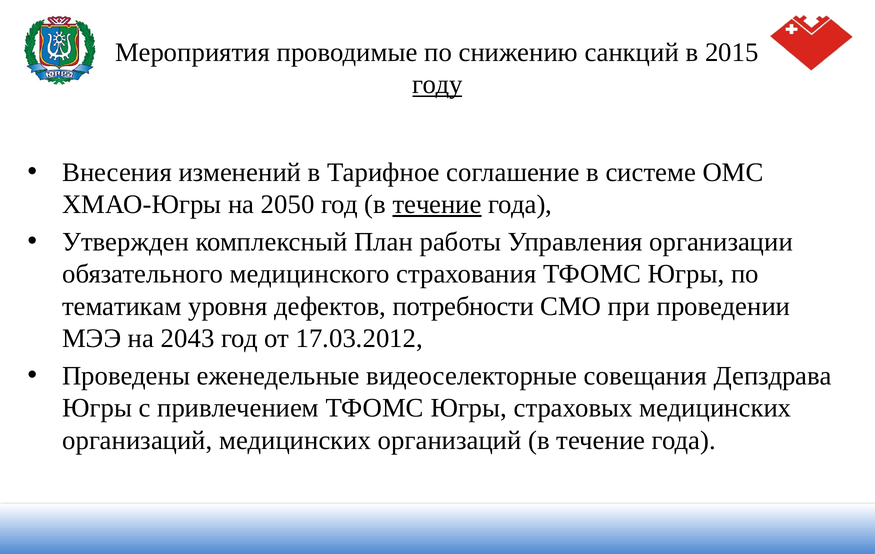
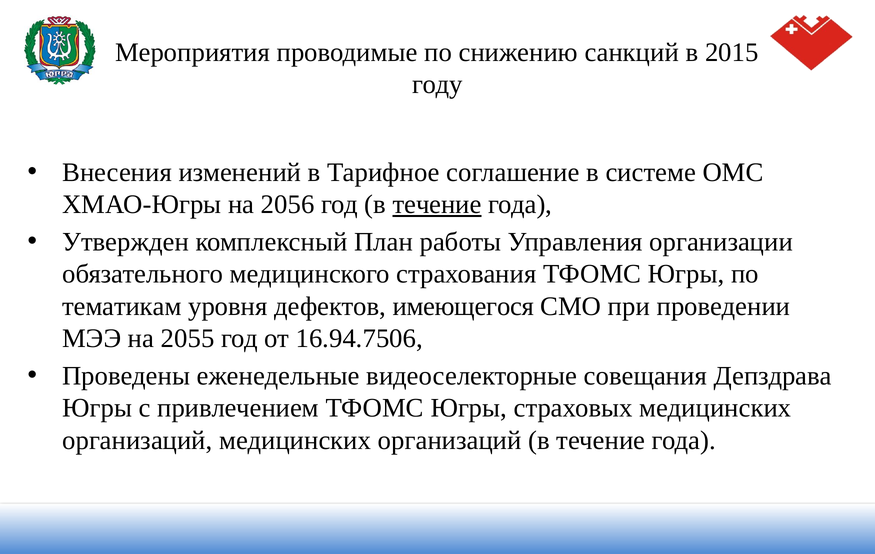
году underline: present -> none
2050: 2050 -> 2056
потребности: потребности -> имеющегося
2043: 2043 -> 2055
17.03.2012: 17.03.2012 -> 16.94.7506
